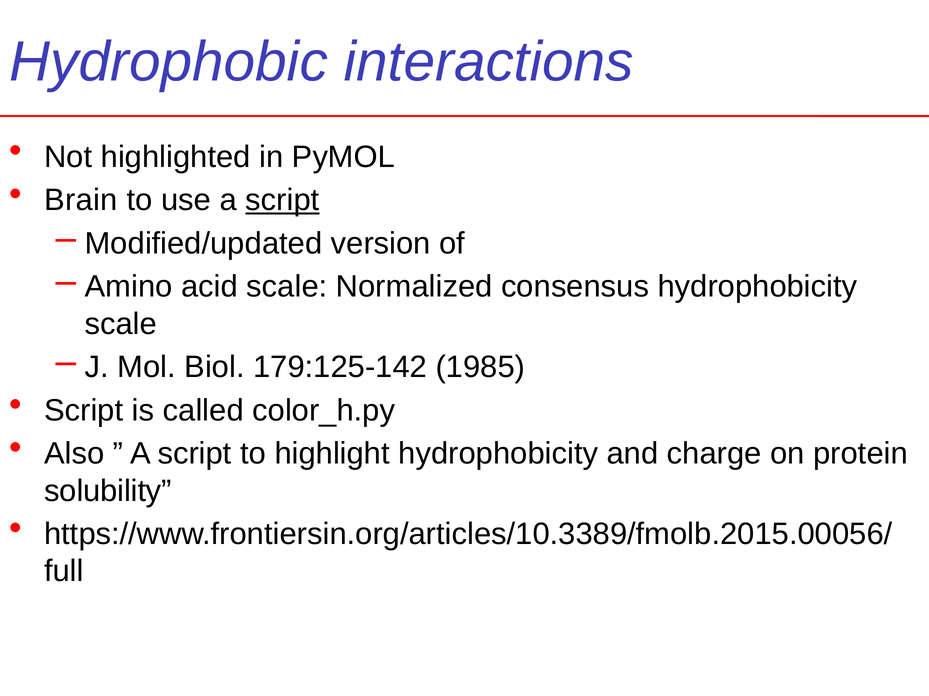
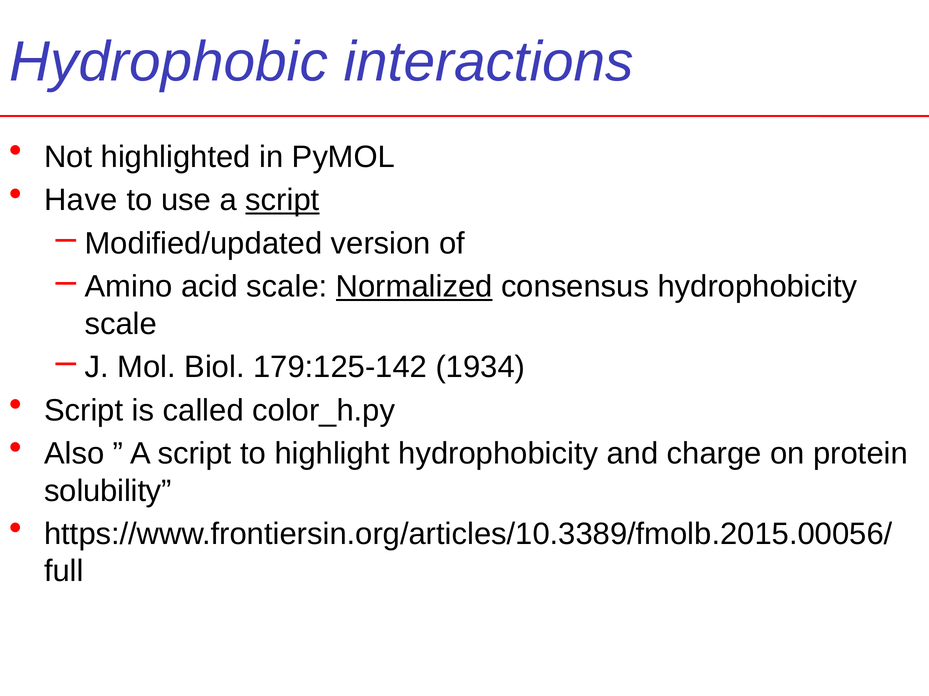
Brain: Brain -> Have
Normalized underline: none -> present
1985: 1985 -> 1934
